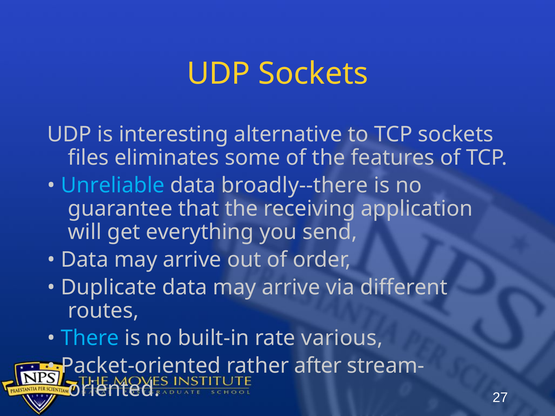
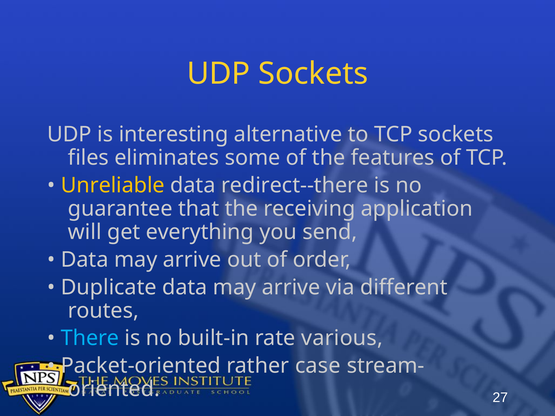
Unreliable colour: light blue -> yellow
broadly--there: broadly--there -> redirect--there
after: after -> case
